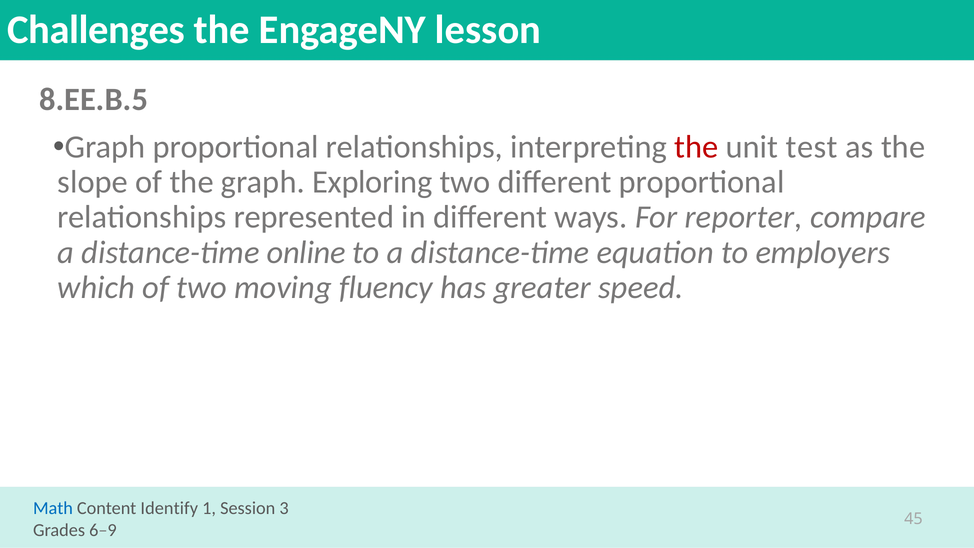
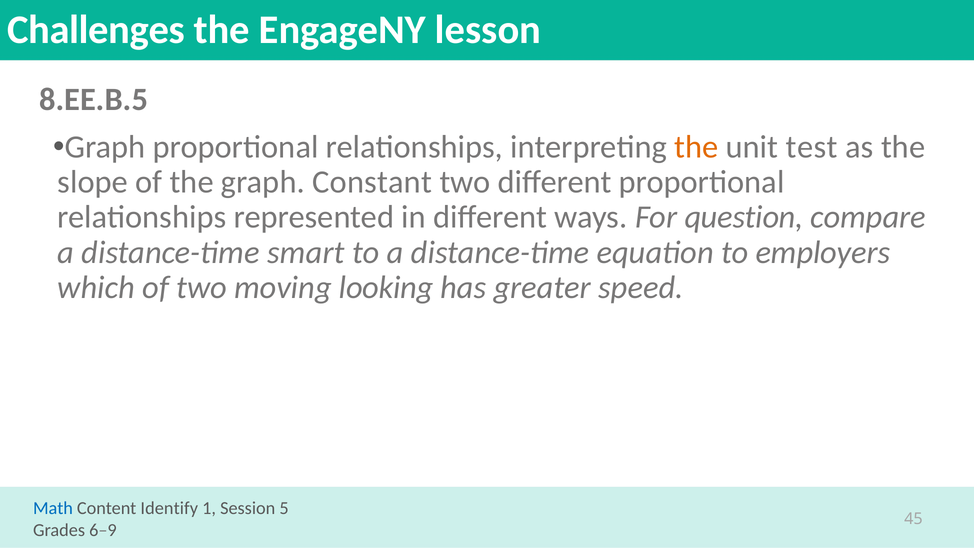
the at (696, 147) colour: red -> orange
Exploring: Exploring -> Constant
reporter: reporter -> question
online: online -> smart
fluency: fluency -> looking
3: 3 -> 5
